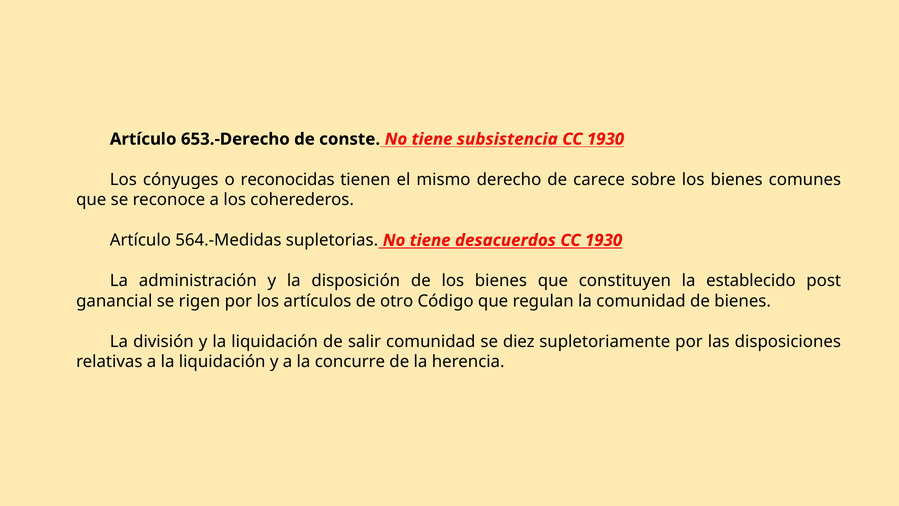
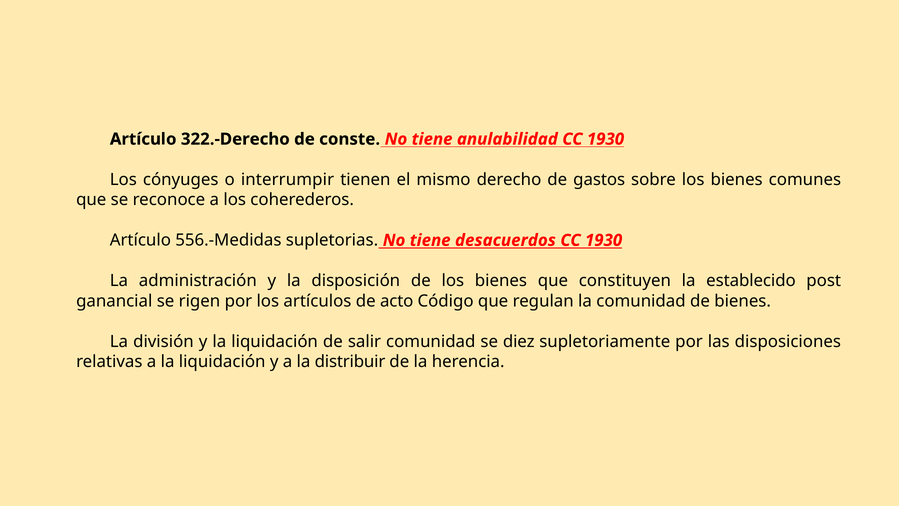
653.-Derecho: 653.-Derecho -> 322.-Derecho
subsistencia: subsistencia -> anulabilidad
reconocidas: reconocidas -> interrumpir
carece: carece -> gastos
564.-Medidas: 564.-Medidas -> 556.-Medidas
otro: otro -> acto
concurre: concurre -> distribuir
